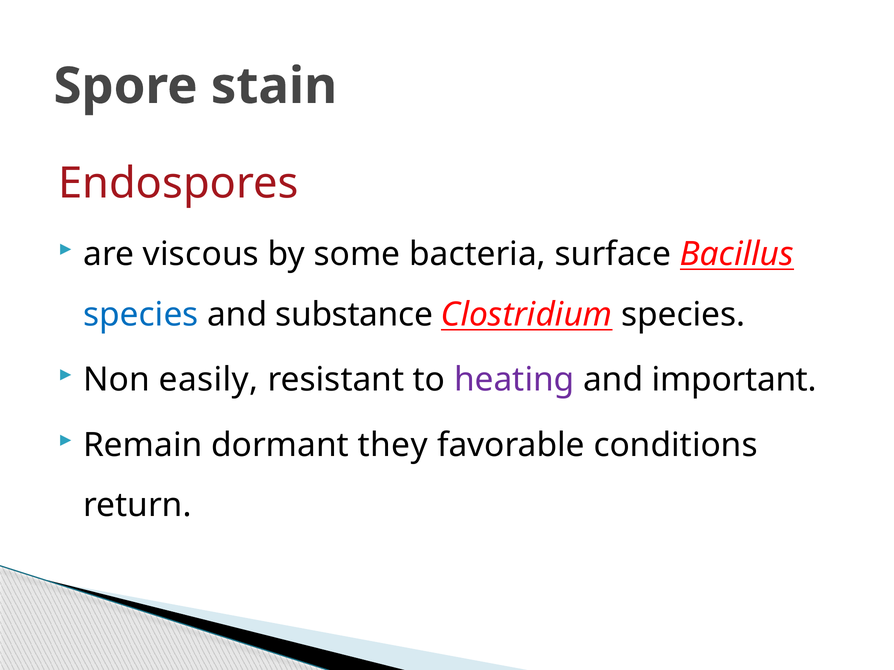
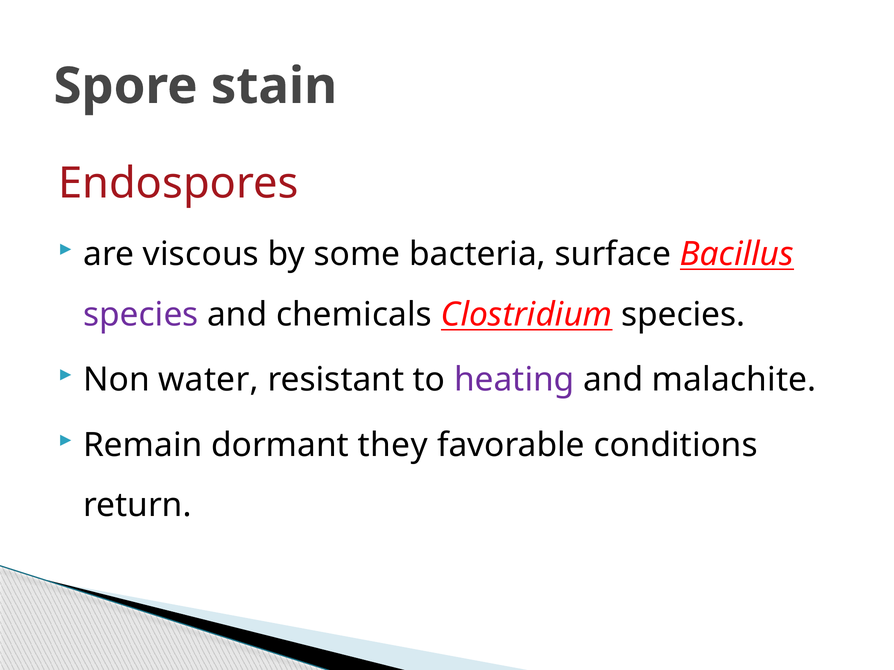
species at (141, 315) colour: blue -> purple
substance: substance -> chemicals
easily: easily -> water
important: important -> malachite
